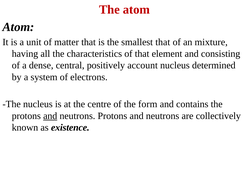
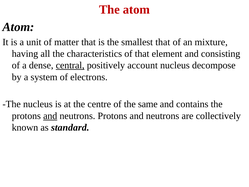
central underline: none -> present
determined: determined -> decompose
form: form -> same
existence: existence -> standard
